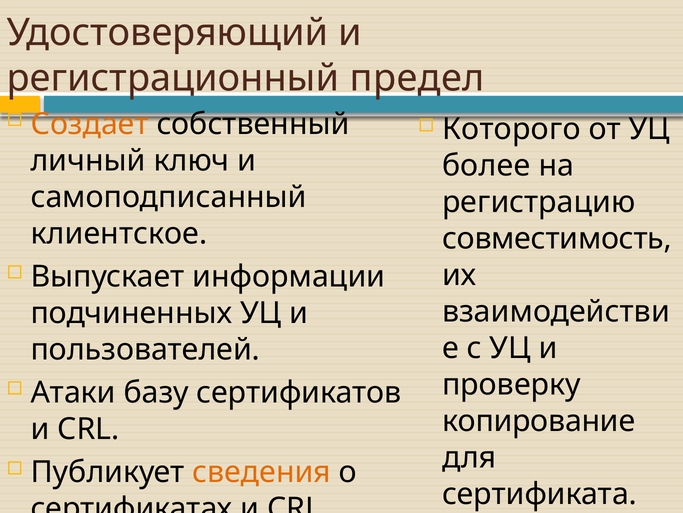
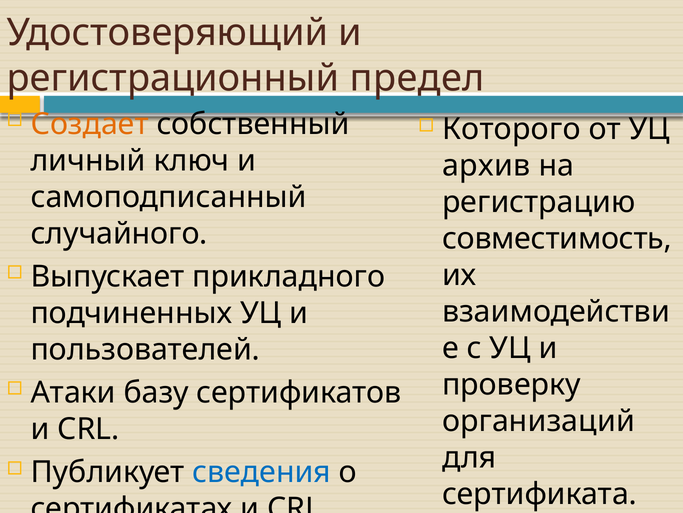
более: более -> архив
клиентское: клиентское -> случайного
информации: информации -> прикладного
копирование: копирование -> организаций
сведения colour: orange -> blue
